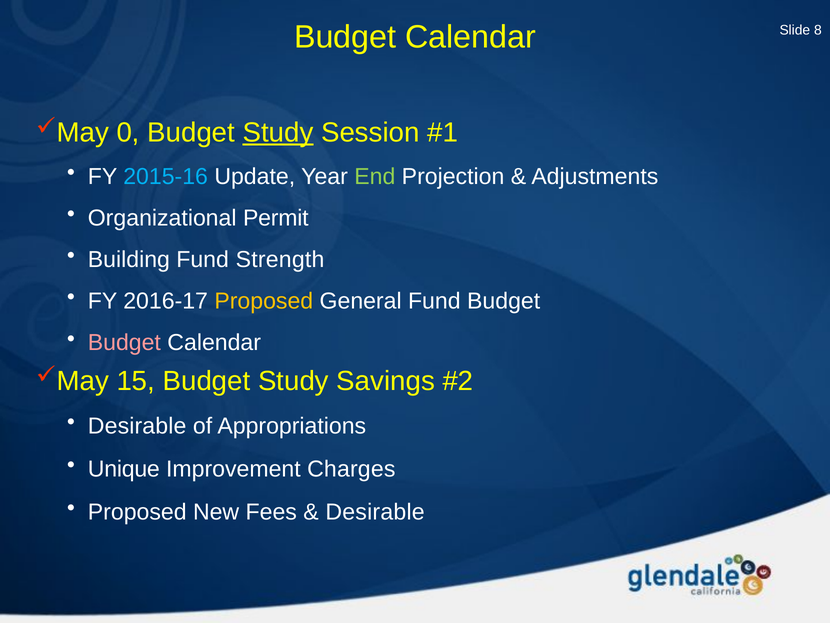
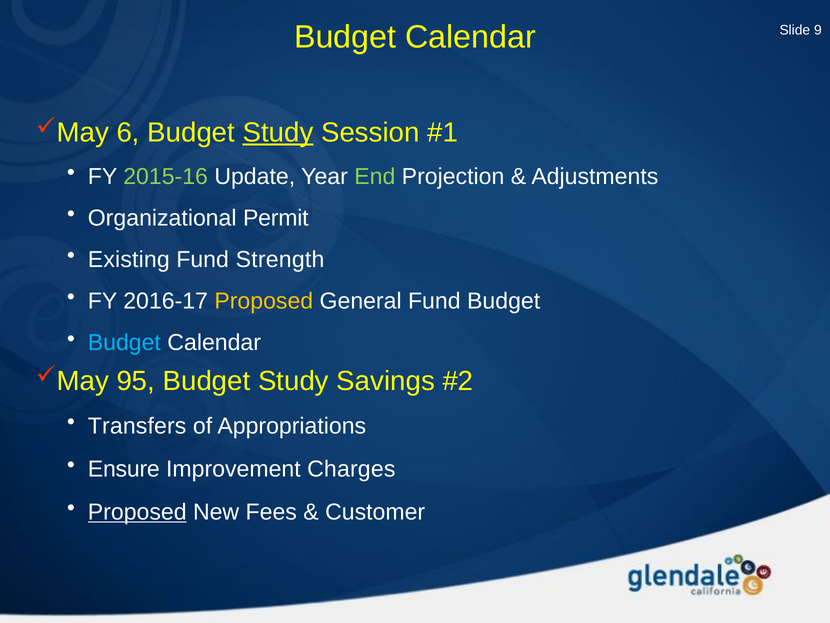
8: 8 -> 9
0: 0 -> 6
2015-16 colour: light blue -> light green
Building: Building -> Existing
Budget at (124, 342) colour: pink -> light blue
15: 15 -> 95
Desirable at (137, 426): Desirable -> Transfers
Unique: Unique -> Ensure
Proposed at (137, 512) underline: none -> present
Desirable at (375, 512): Desirable -> Customer
